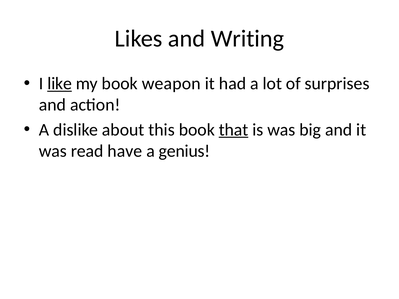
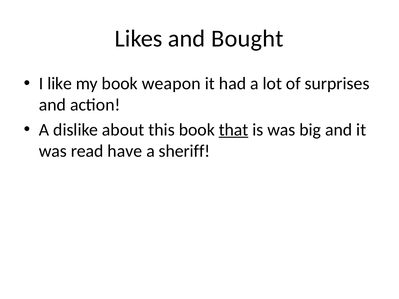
Writing: Writing -> Bought
like underline: present -> none
genius: genius -> sheriff
